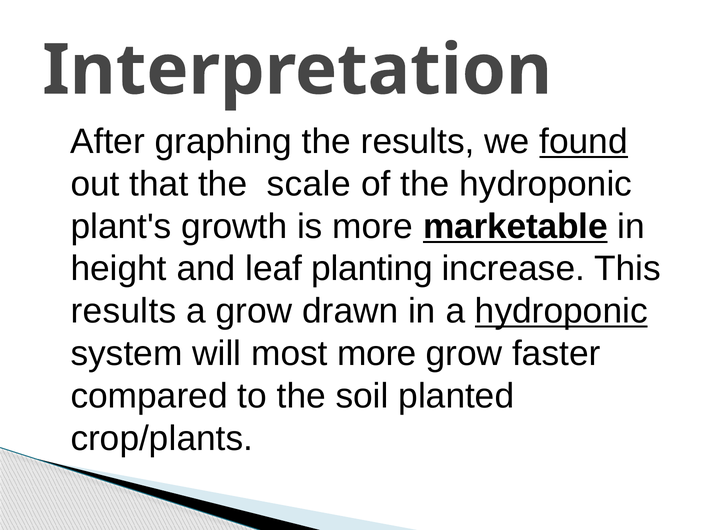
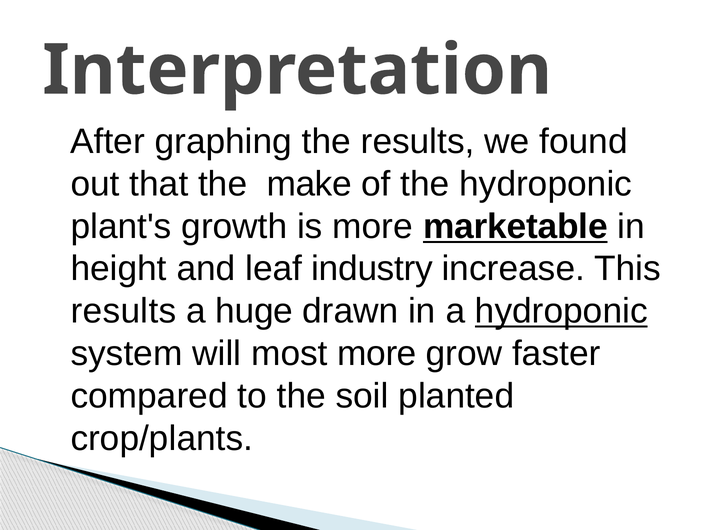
found underline: present -> none
scale: scale -> make
planting: planting -> industry
a grow: grow -> huge
